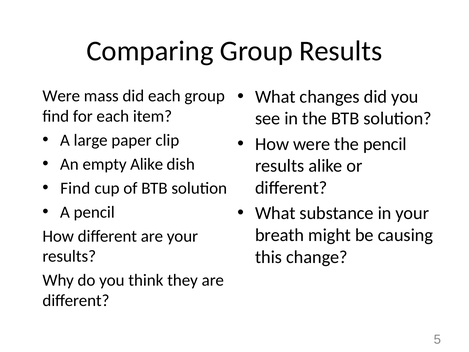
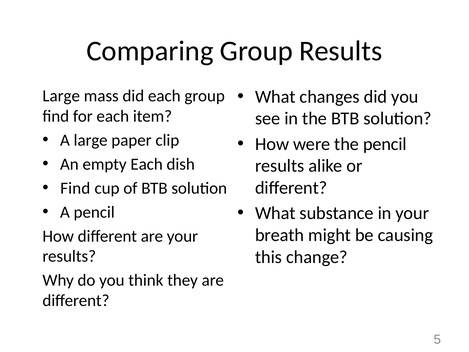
Were at (61, 96): Were -> Large
empty Alike: Alike -> Each
